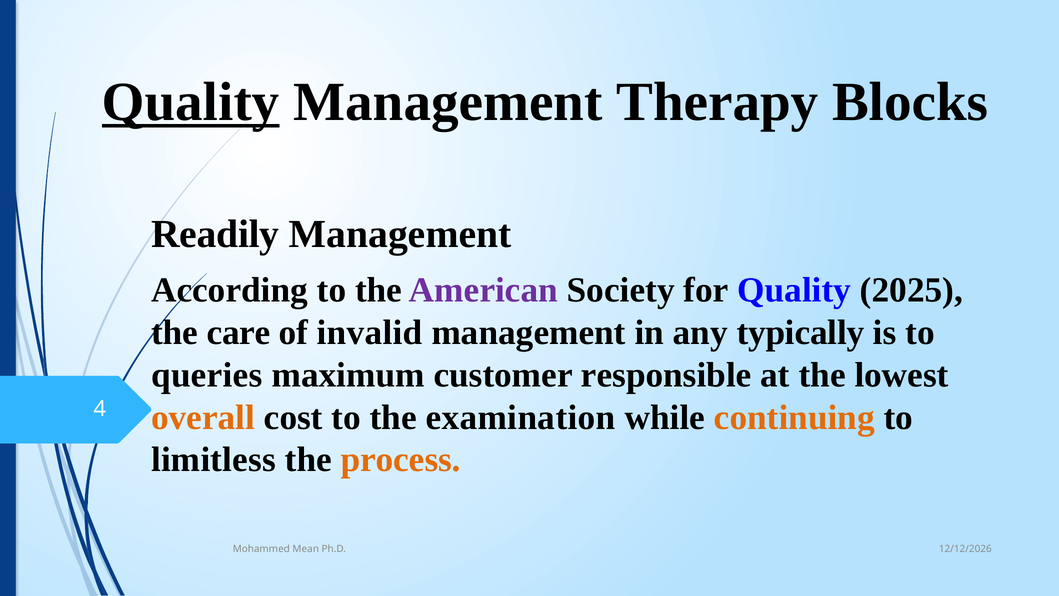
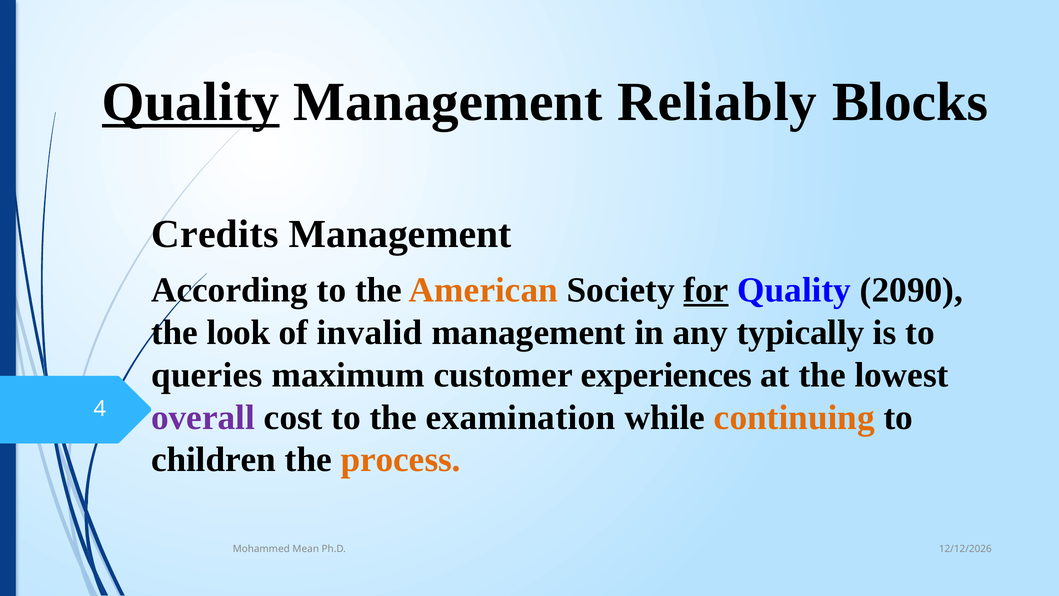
Therapy: Therapy -> Reliably
Readily: Readily -> Credits
American colour: purple -> orange
for underline: none -> present
2025: 2025 -> 2090
care: care -> look
responsible: responsible -> experiences
overall colour: orange -> purple
limitless: limitless -> children
